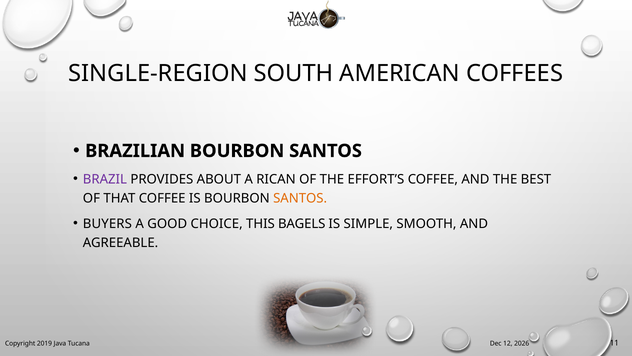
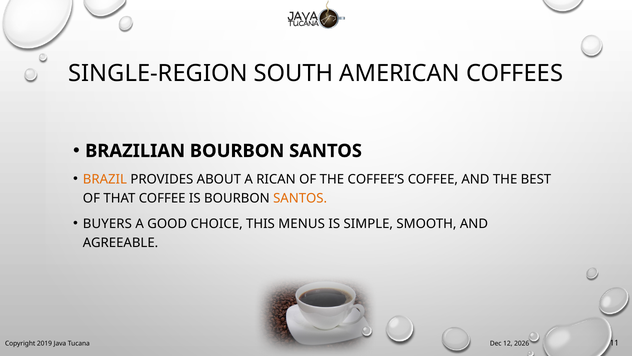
BRAZIL colour: purple -> orange
EFFORT’S: EFFORT’S -> COFFEE’S
BAGELS: BAGELS -> MENUS
